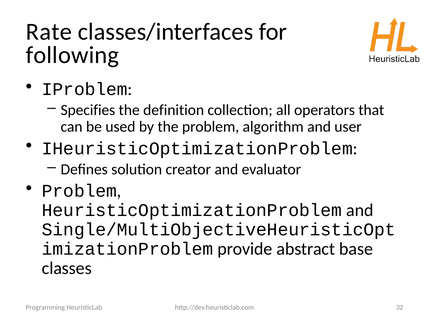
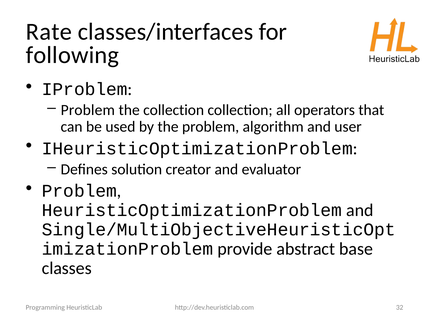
Specifies at (88, 110): Specifies -> Problem
the definition: definition -> collection
